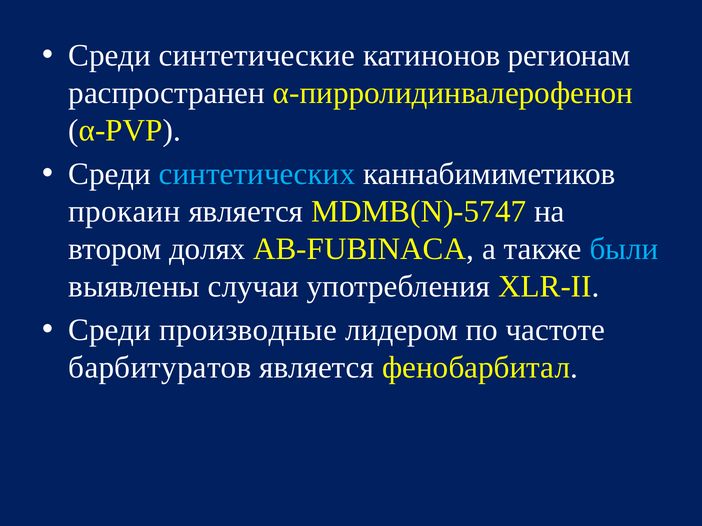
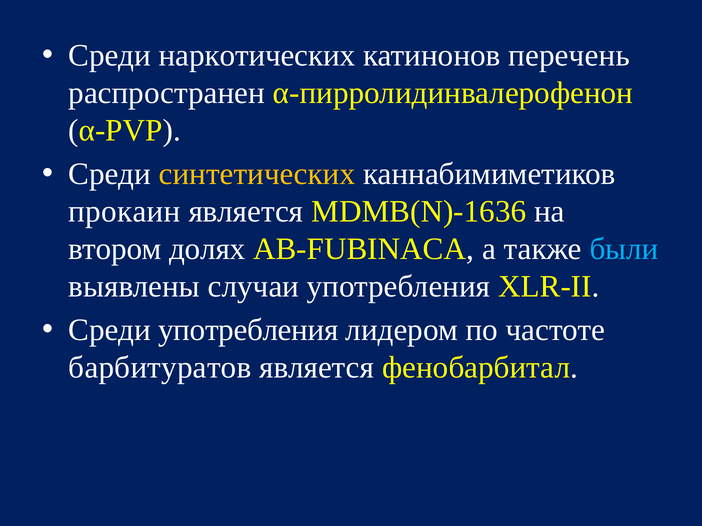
синтетические: синтетические -> наркотических
регионам: регионам -> перечень
синтетических colour: light blue -> yellow
MDMB(N)-5747: MDMB(N)-5747 -> MDMB(N)-1636
Среди производные: производные -> употребления
